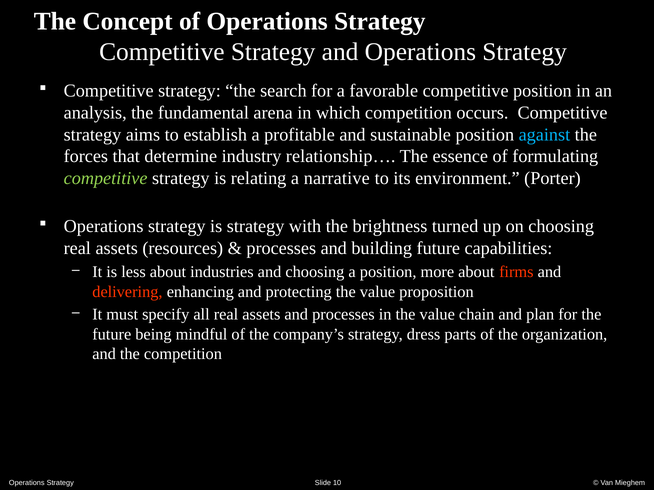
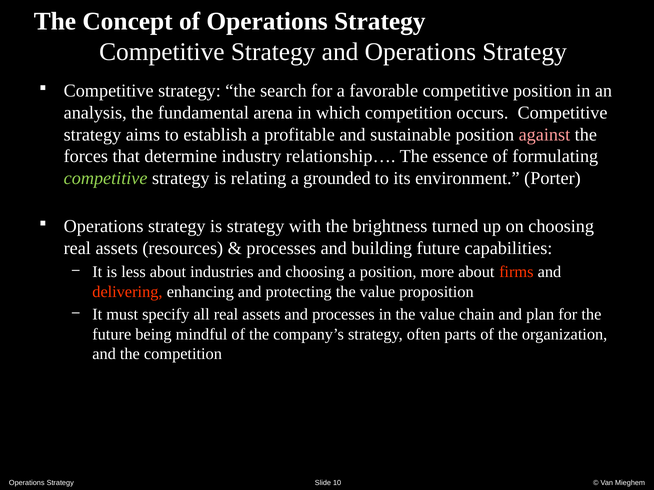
against colour: light blue -> pink
narrative: narrative -> grounded
dress: dress -> often
